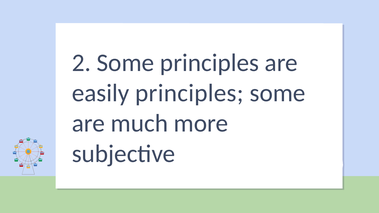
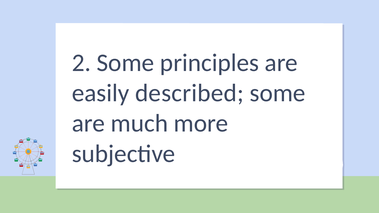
easily principles: principles -> described
